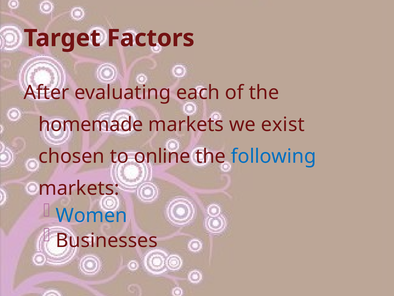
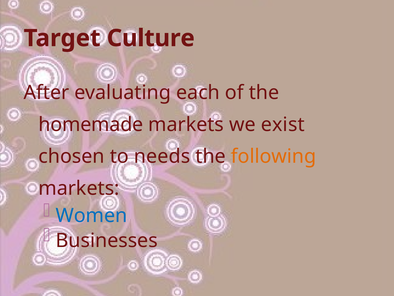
Factors: Factors -> Culture
online: online -> needs
following colour: blue -> orange
